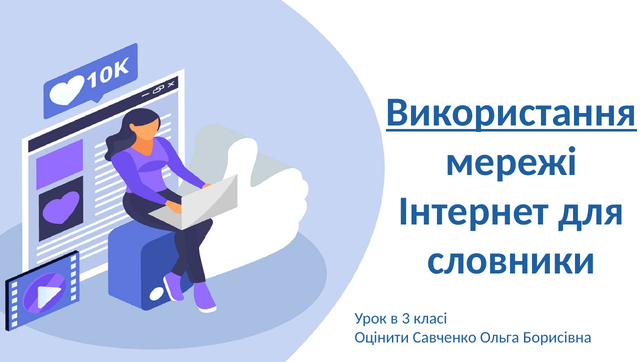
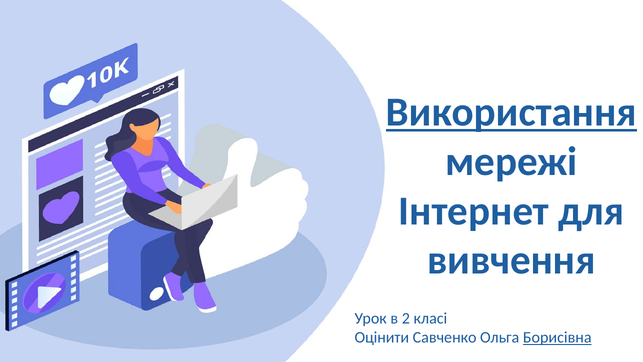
словники: словники -> вивчення
3: 3 -> 2
Борисівна underline: none -> present
